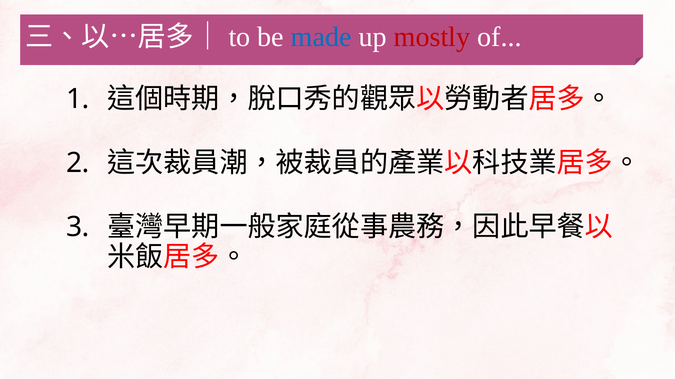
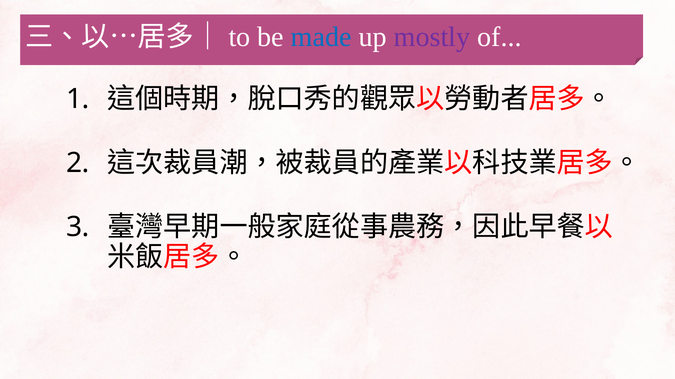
mostly colour: red -> purple
